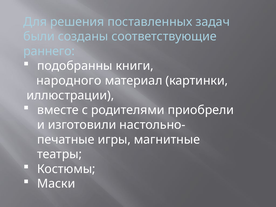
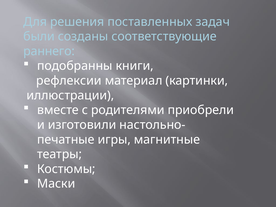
народного: народного -> рефлексии
